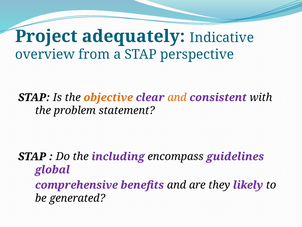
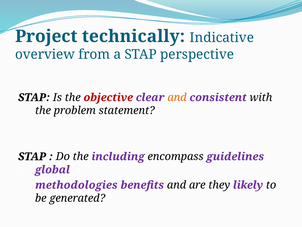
adequately: adequately -> technically
objective colour: orange -> red
comprehensive: comprehensive -> methodologies
